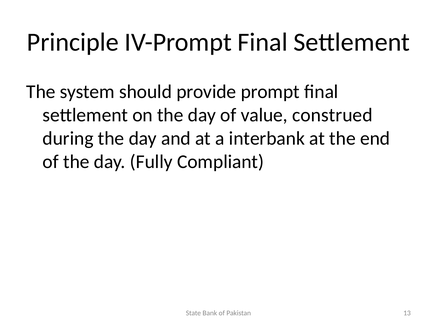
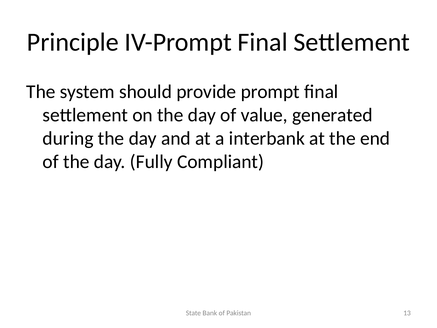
construed: construed -> generated
